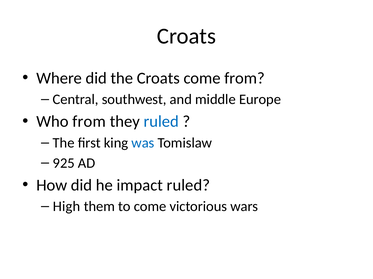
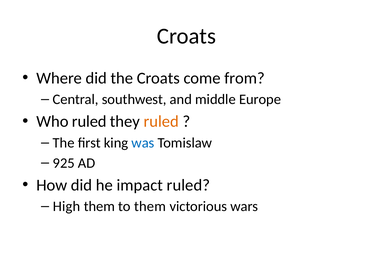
Who from: from -> ruled
ruled at (161, 122) colour: blue -> orange
to come: come -> them
